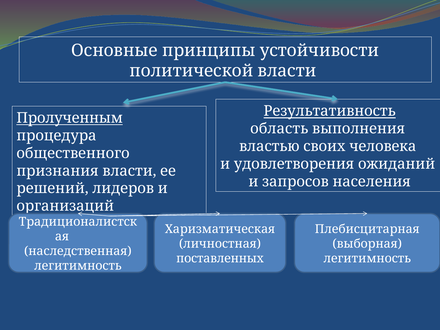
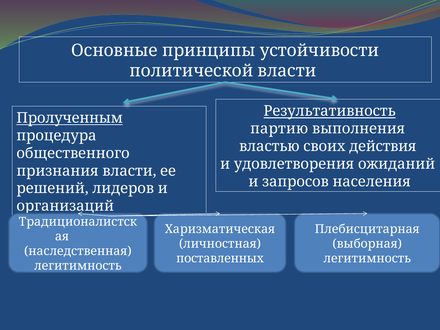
область: область -> партию
человека: человека -> действия
